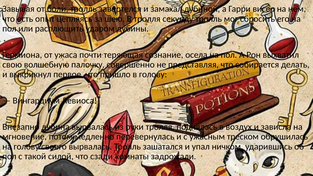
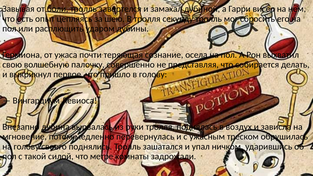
своего вырвалась: вырвалась -> поднялись
сзади: сзади -> метре
